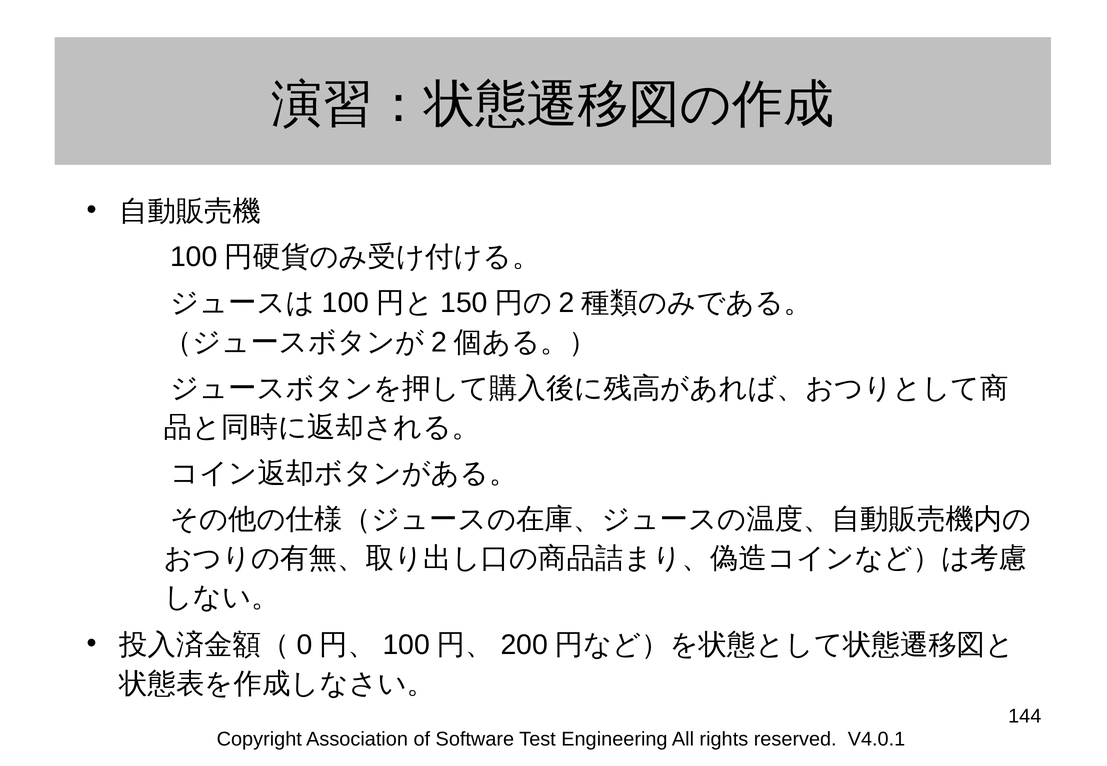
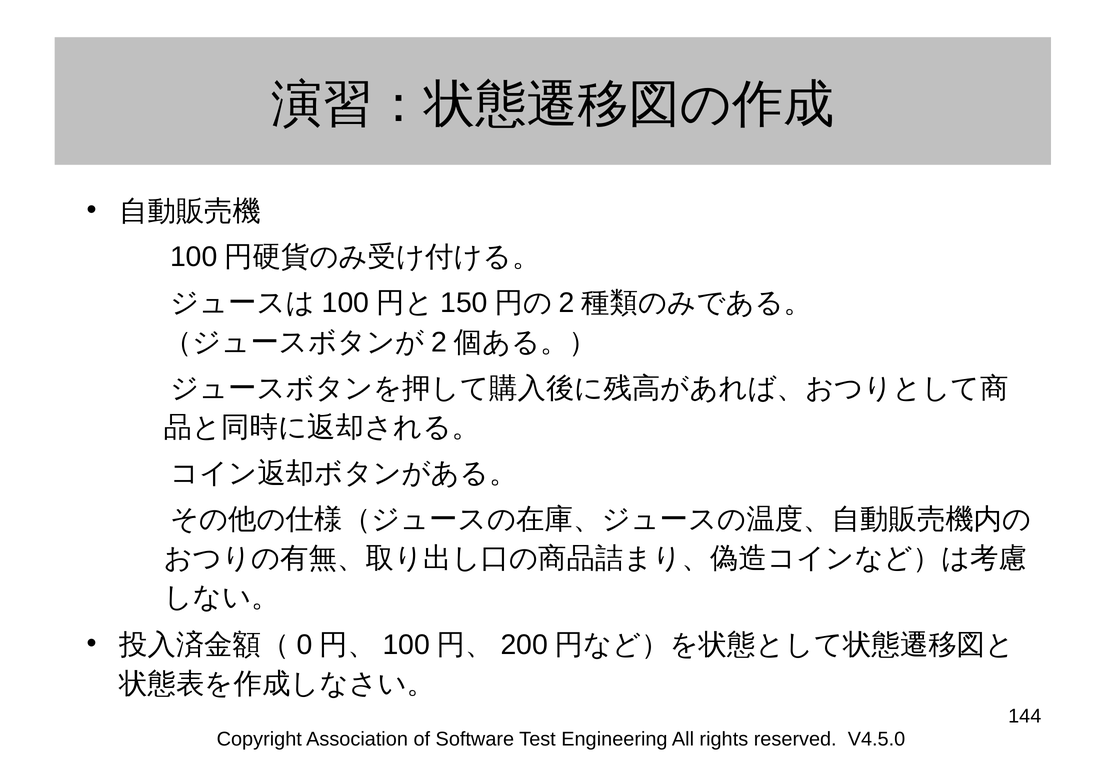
V4.0.1: V4.0.1 -> V4.5.0
